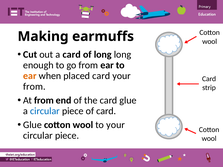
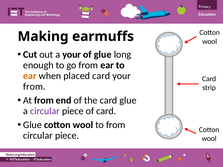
a card: card -> your
of long: long -> glue
circular at (45, 111) colour: blue -> purple
to your: your -> from
